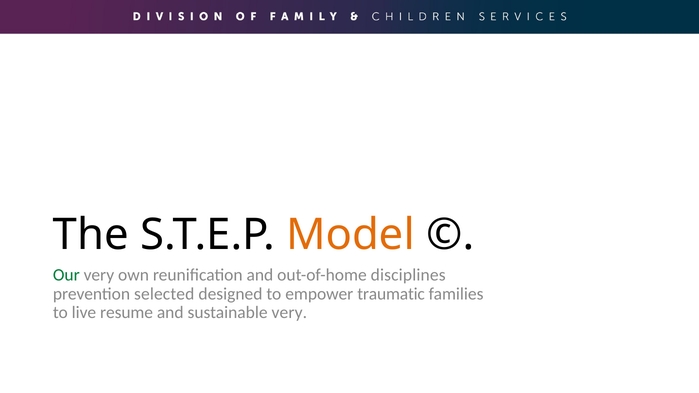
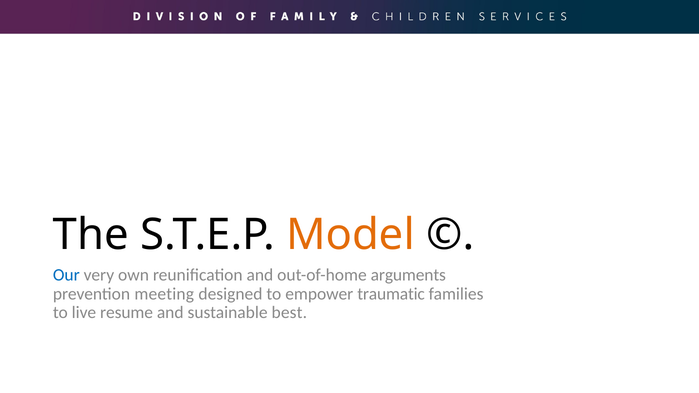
Our colour: green -> blue
disciplines: disciplines -> arguments
selected: selected -> meeting
sustainable very: very -> best
